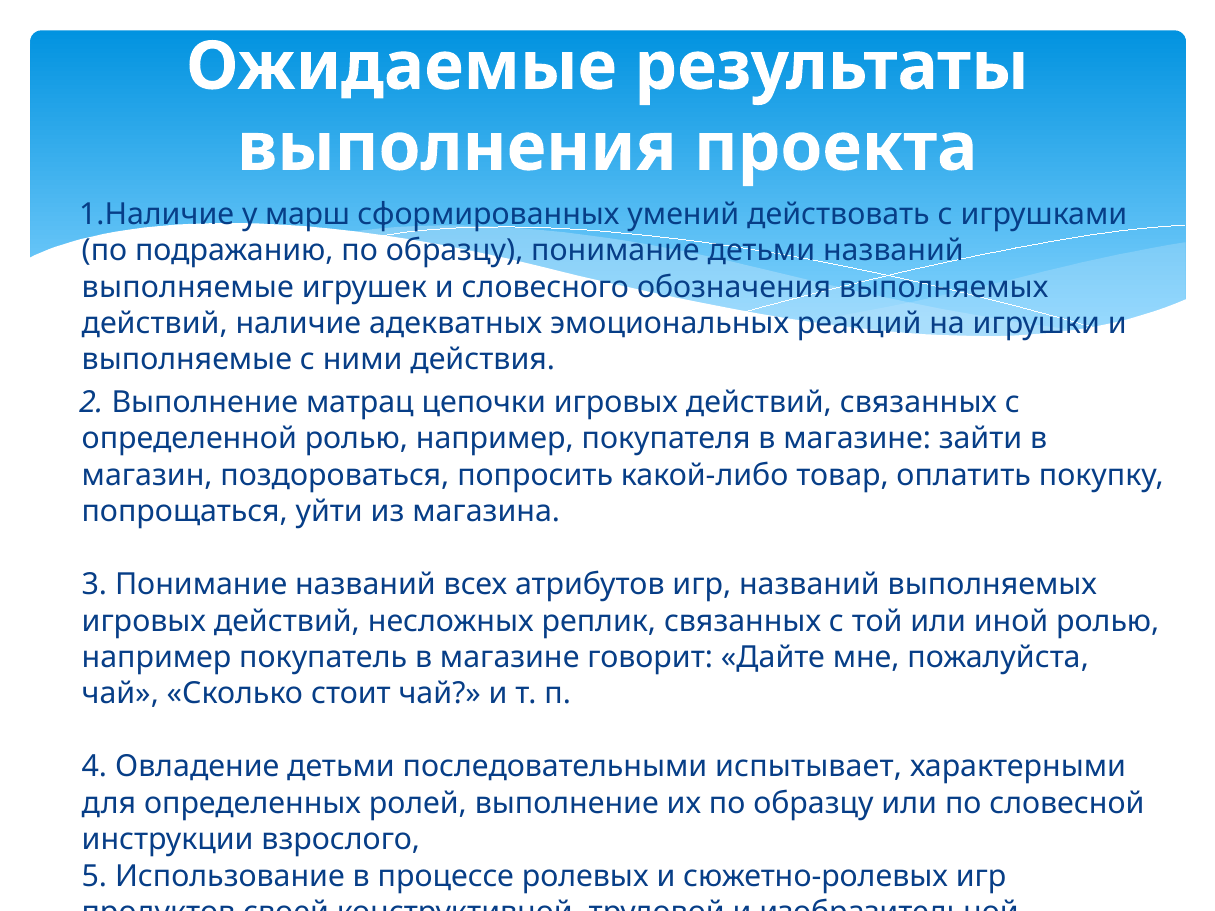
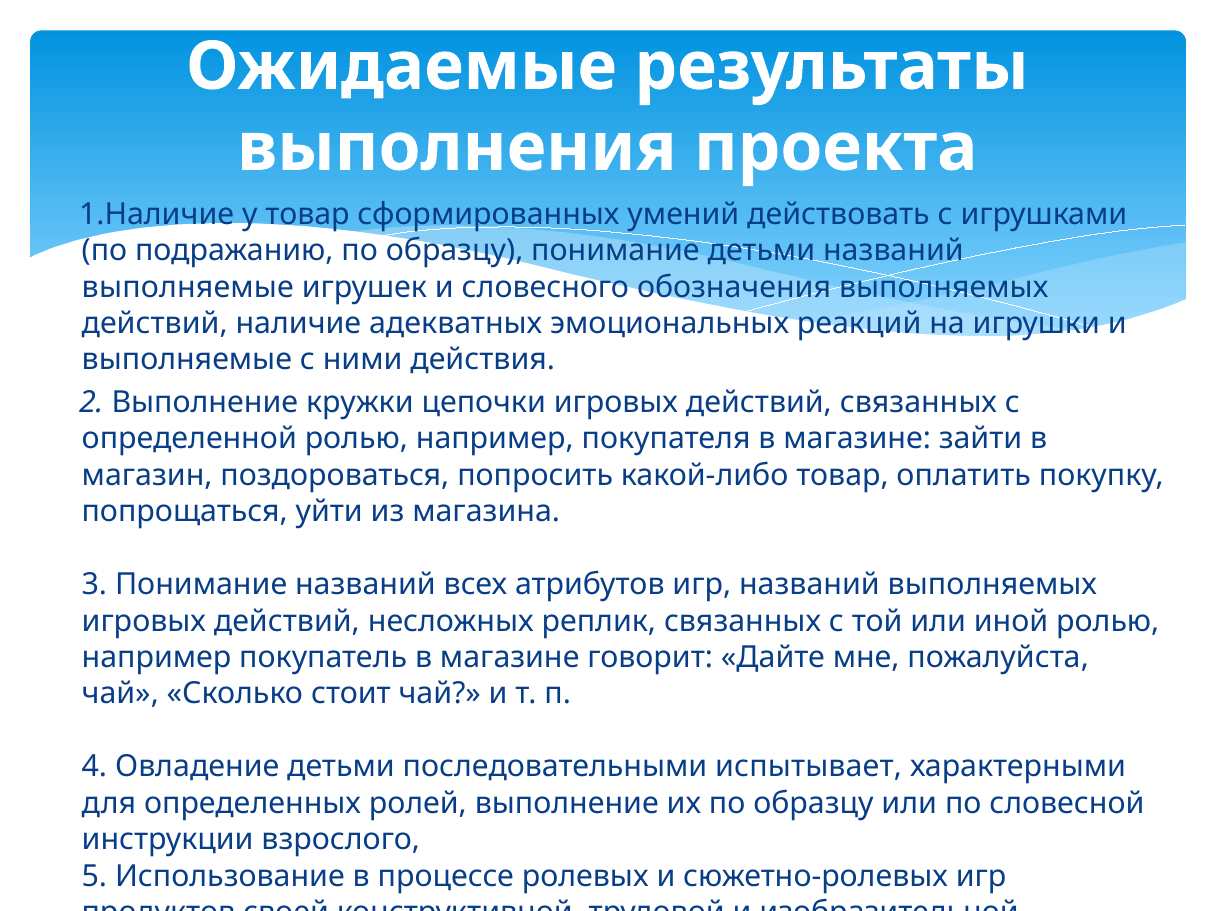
у марш: марш -> товар
матрац: матрац -> кружки
